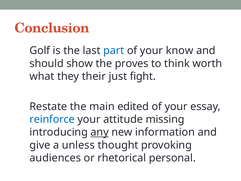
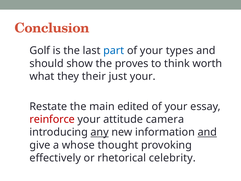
know: know -> types
just fight: fight -> your
reinforce colour: blue -> red
missing: missing -> camera
and at (207, 132) underline: none -> present
unless: unless -> whose
audiences: audiences -> effectively
personal: personal -> celebrity
